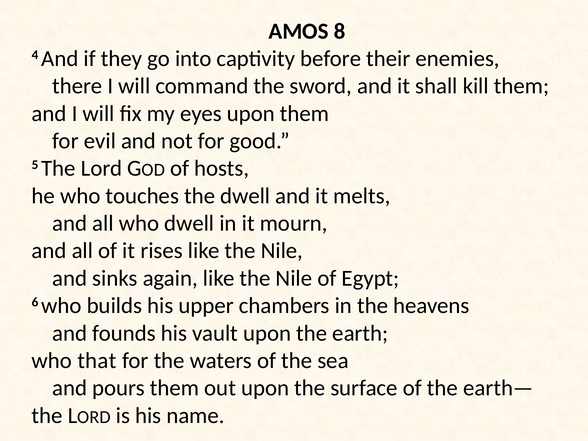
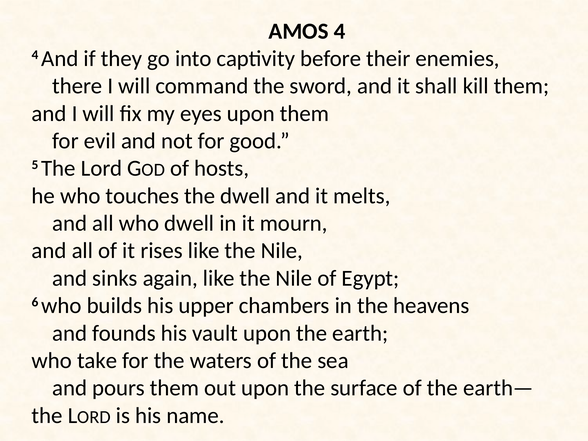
AMOS 8: 8 -> 4
that: that -> take
